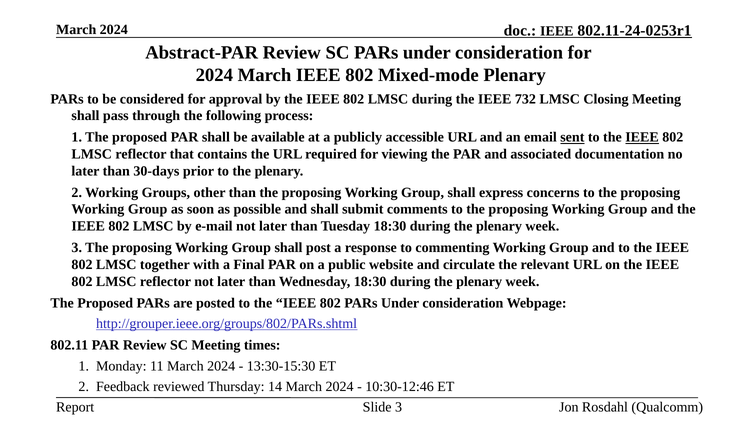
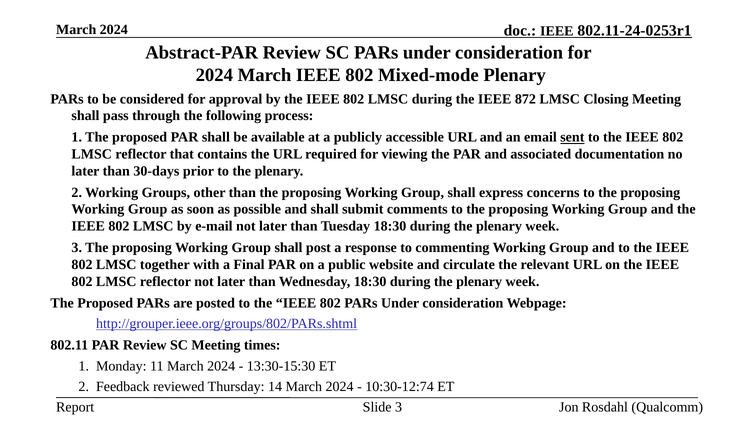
732: 732 -> 872
IEEE at (642, 137) underline: present -> none
10:30-12:46: 10:30-12:46 -> 10:30-12:74
